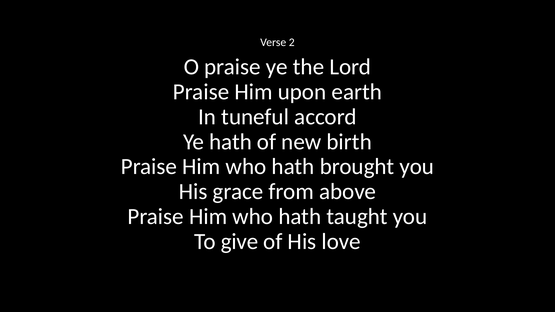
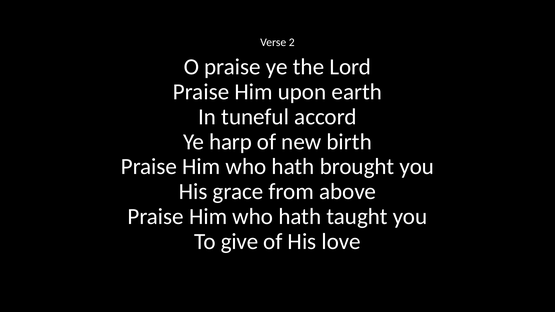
Ye hath: hath -> harp
